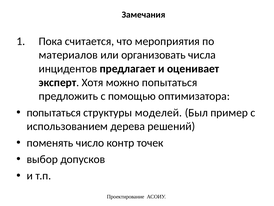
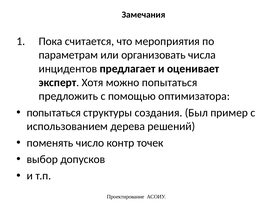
материалов: материалов -> параметрам
моделей: моделей -> создания
